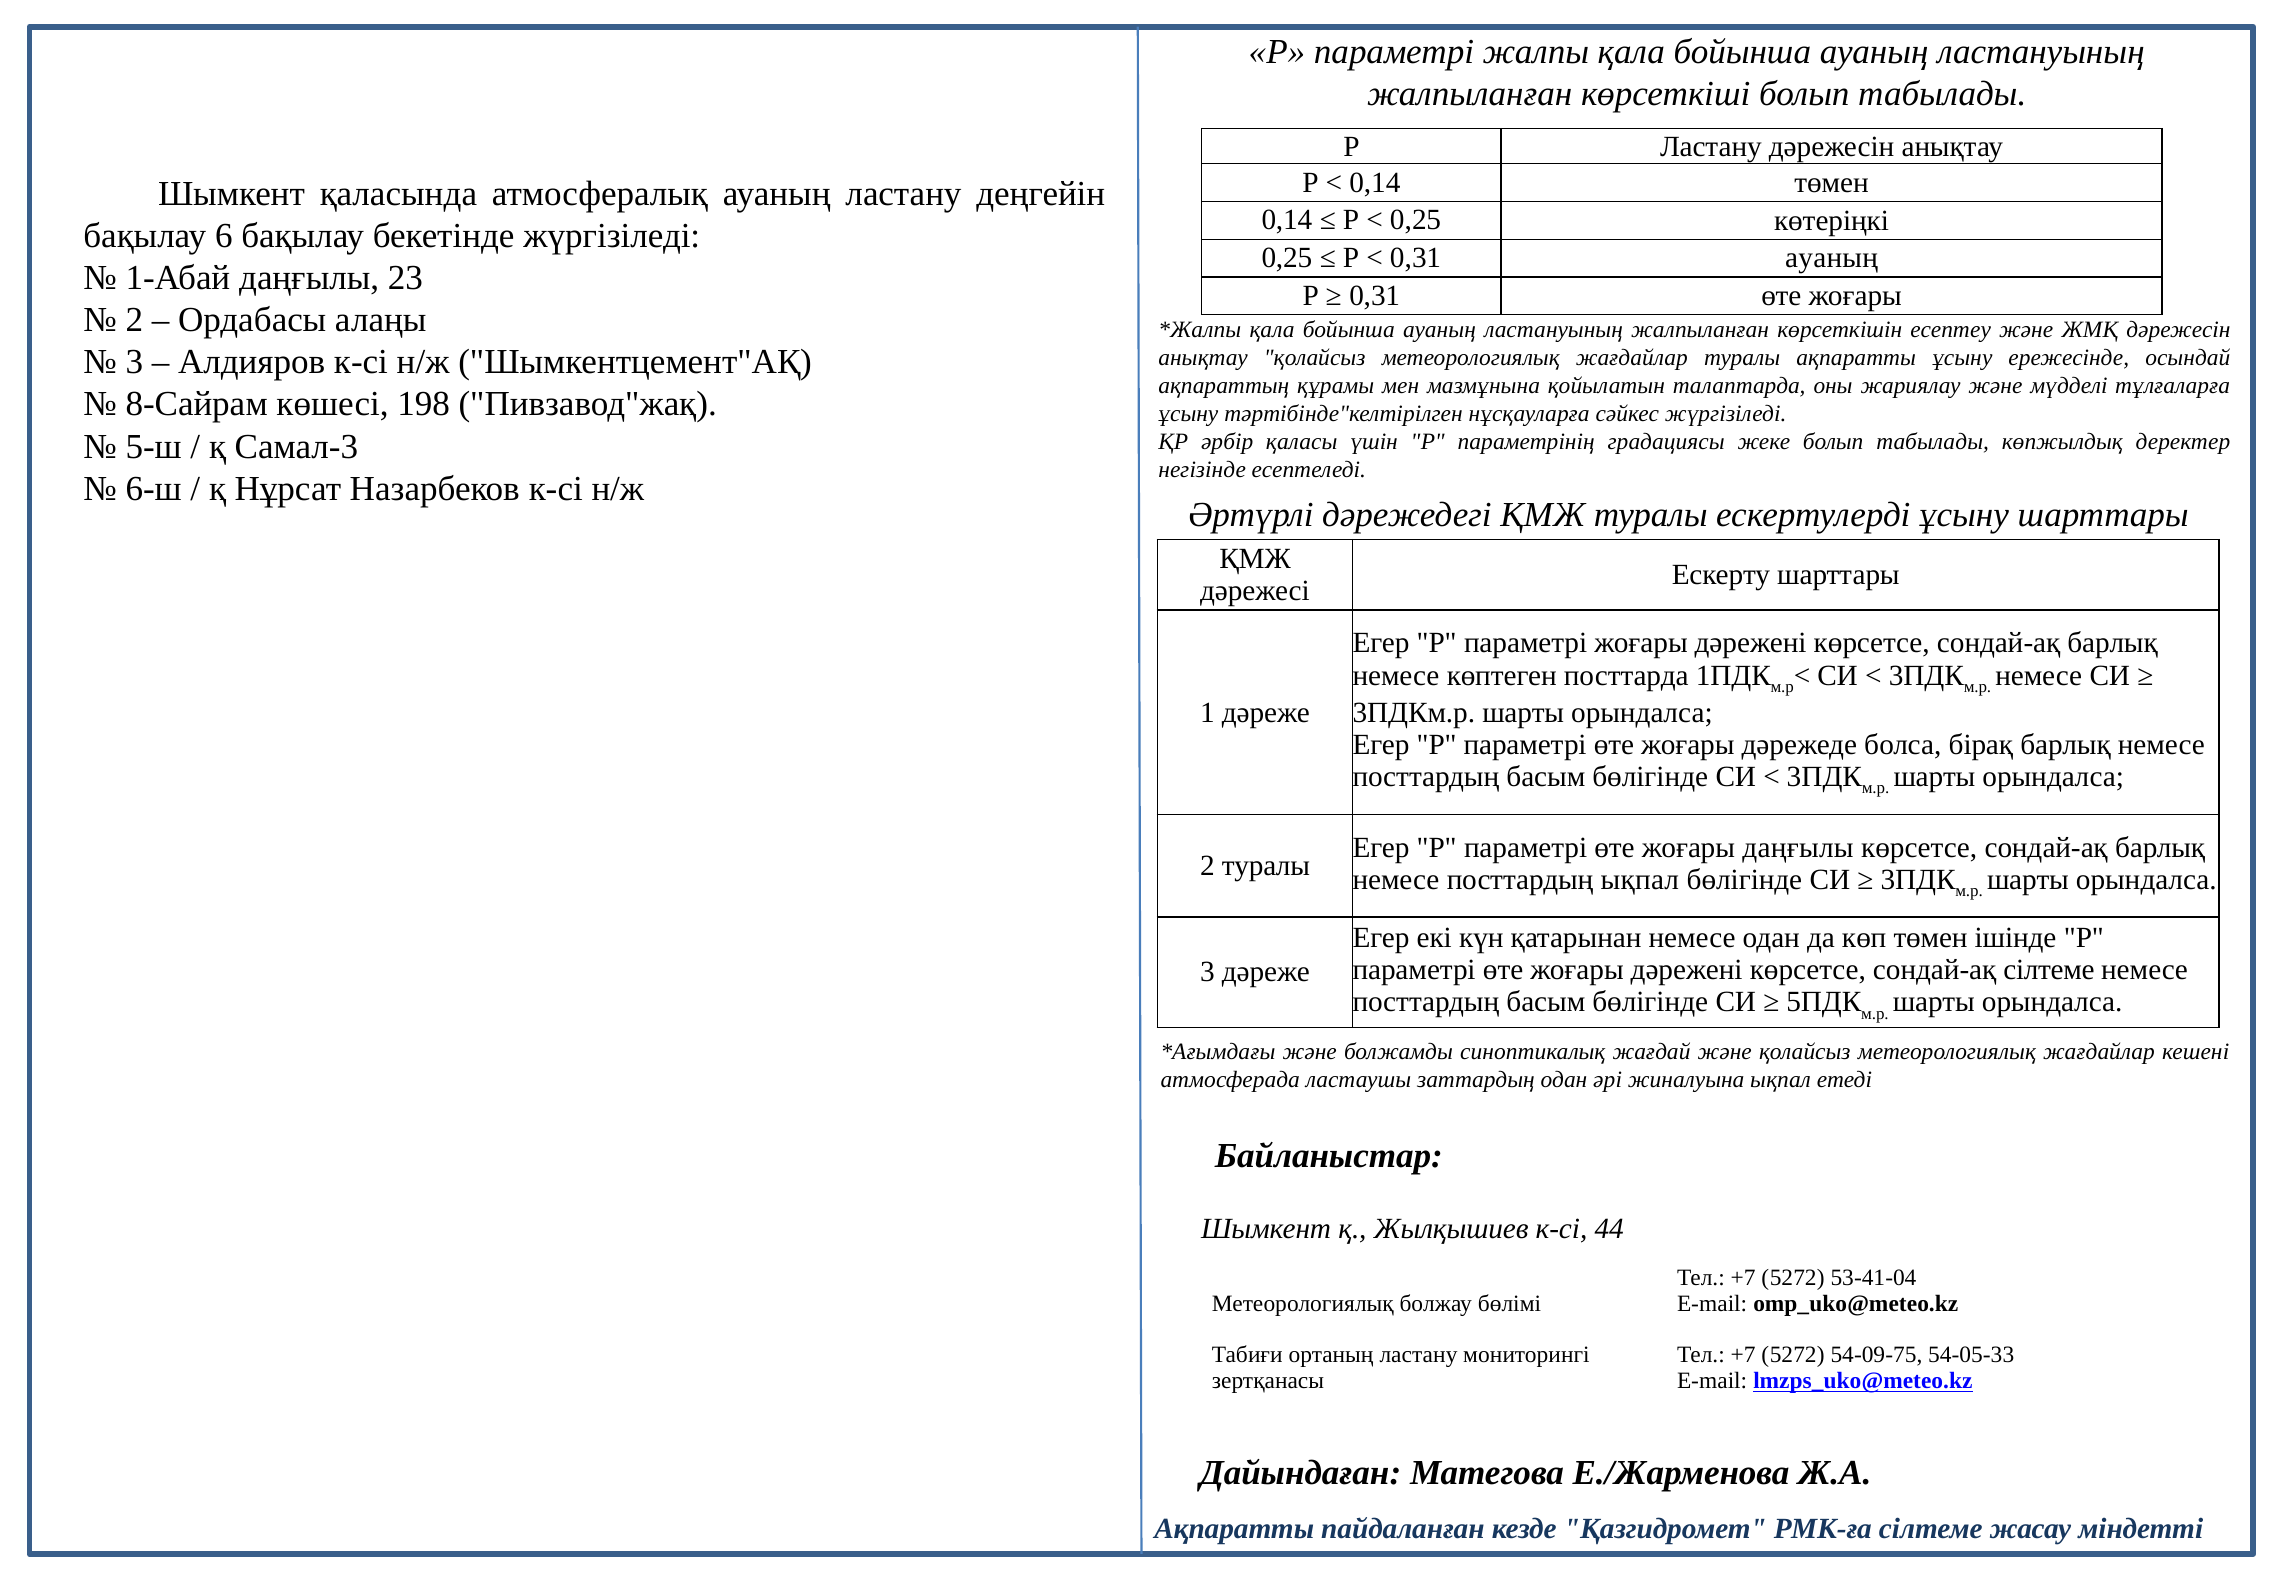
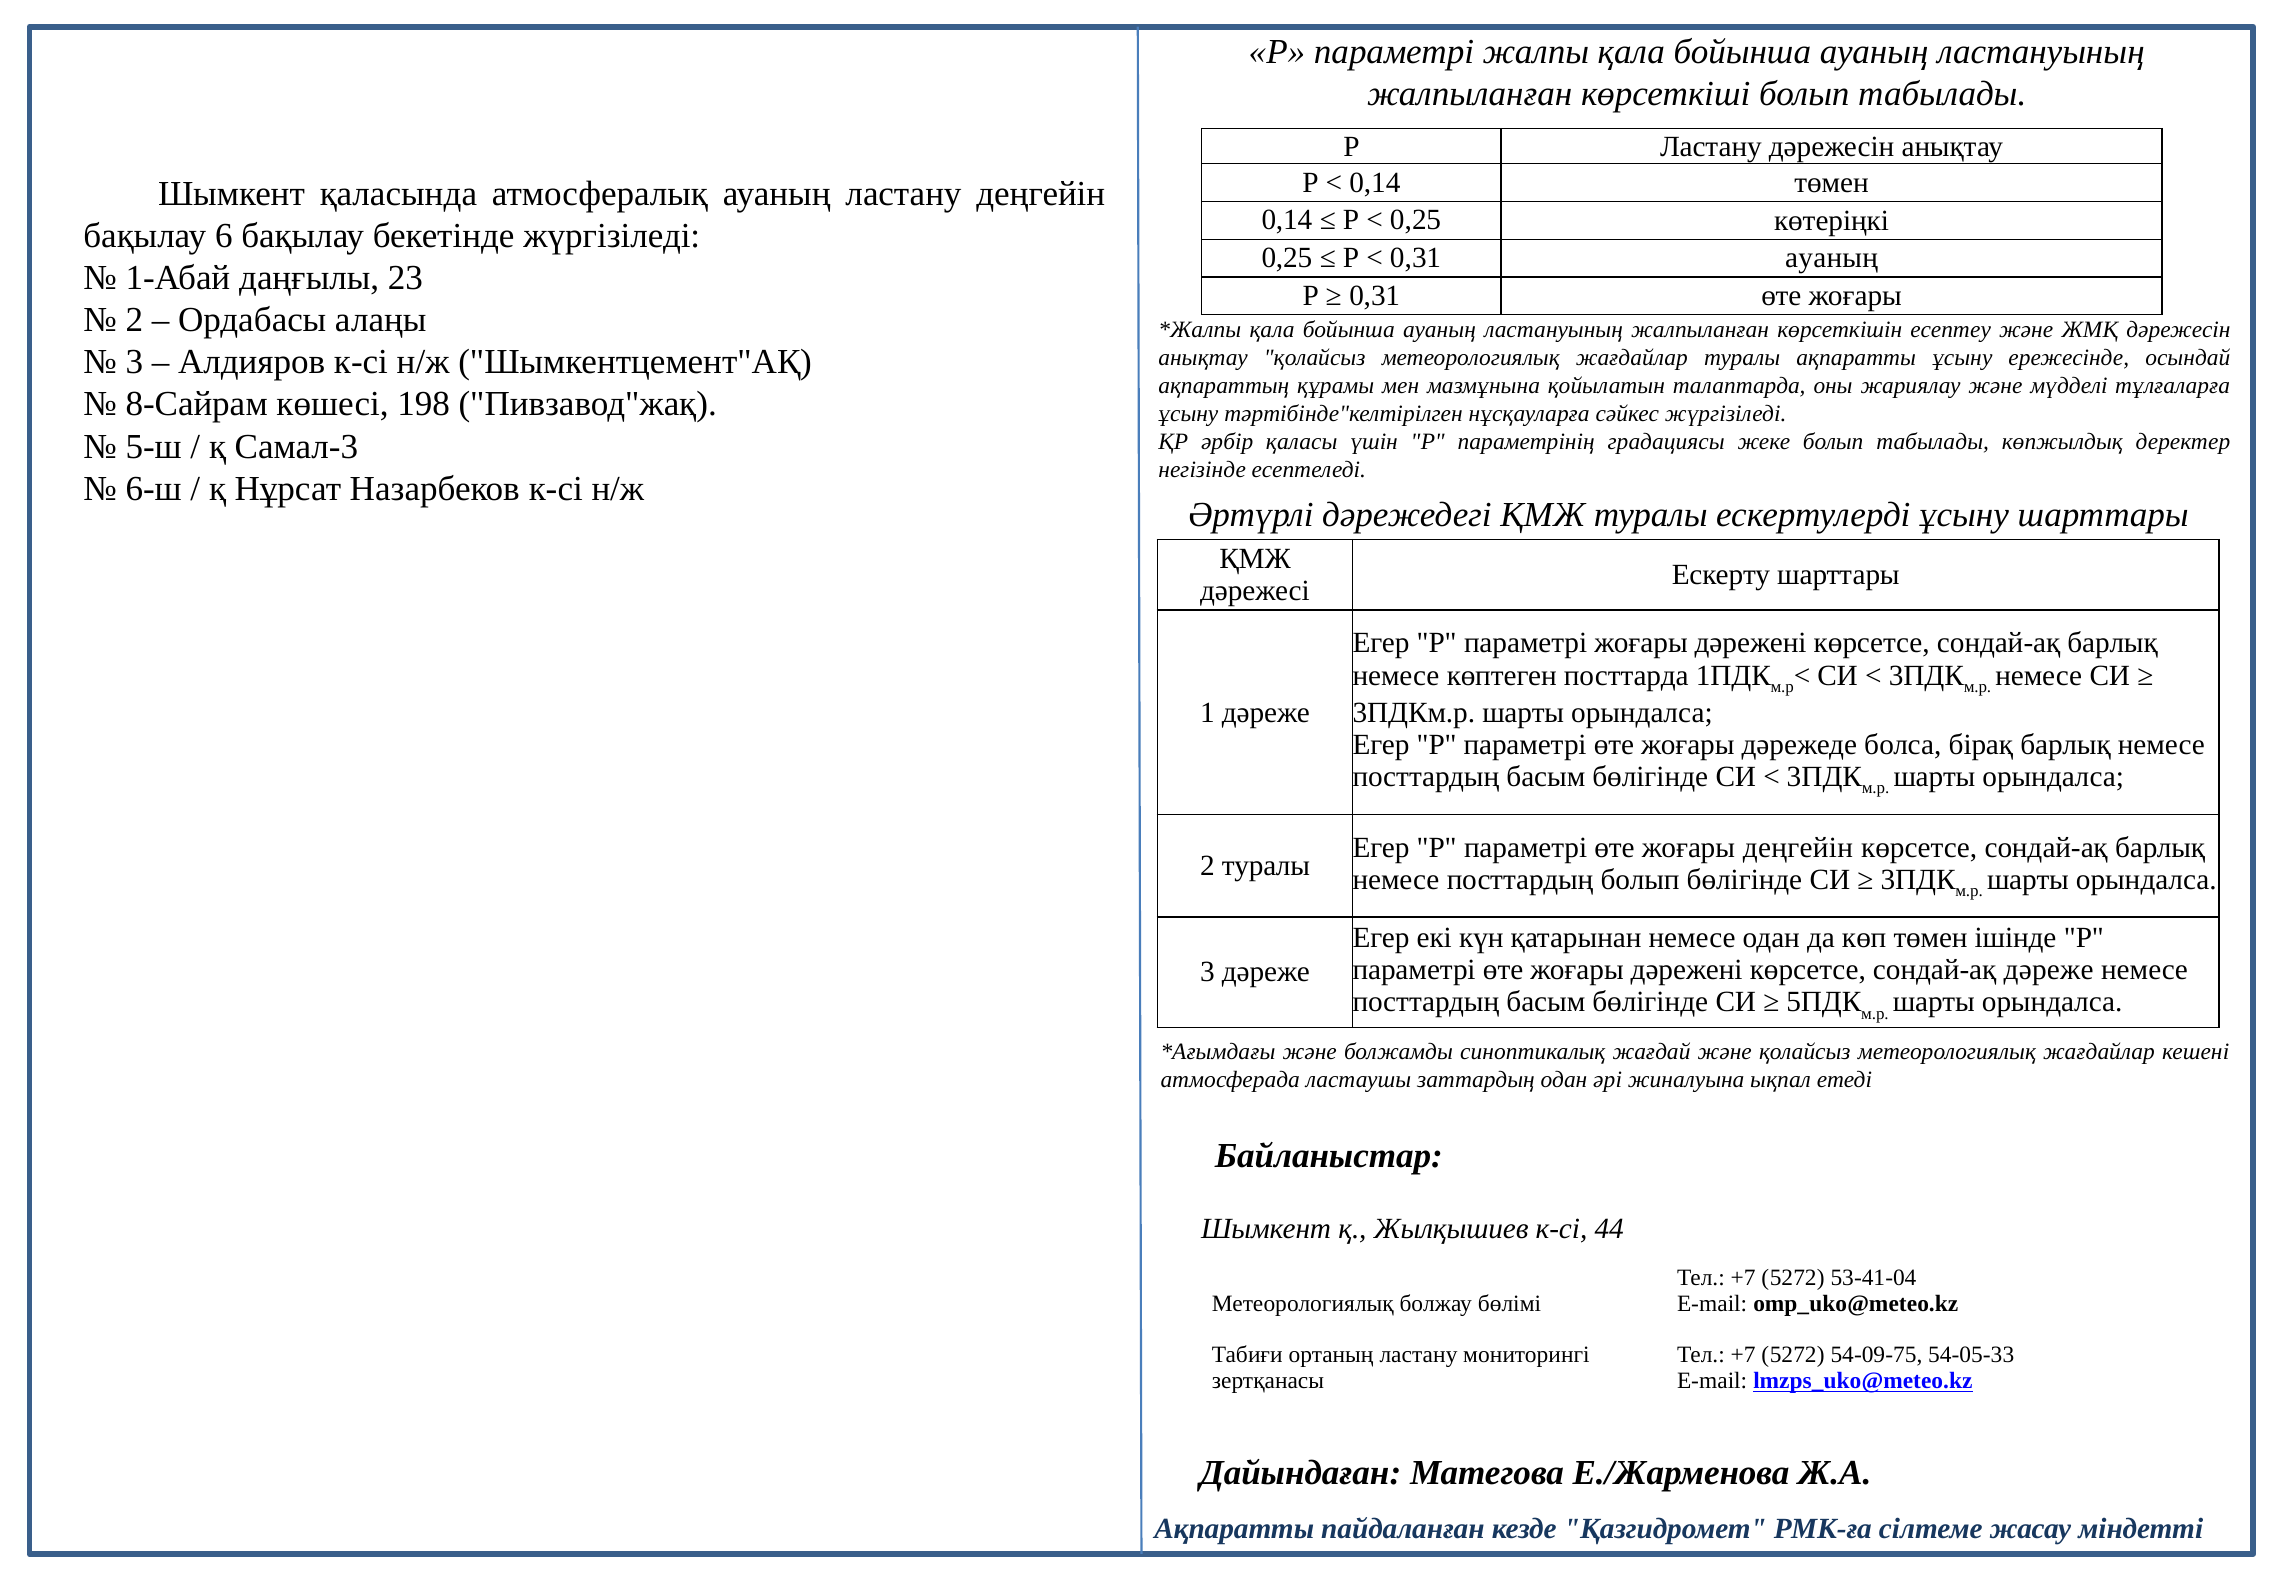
жоғары даңғылы: даңғылы -> деңгейін
посттардың ықпал: ықпал -> болып
сондай-ақ сілтеме: сілтеме -> дәреже
